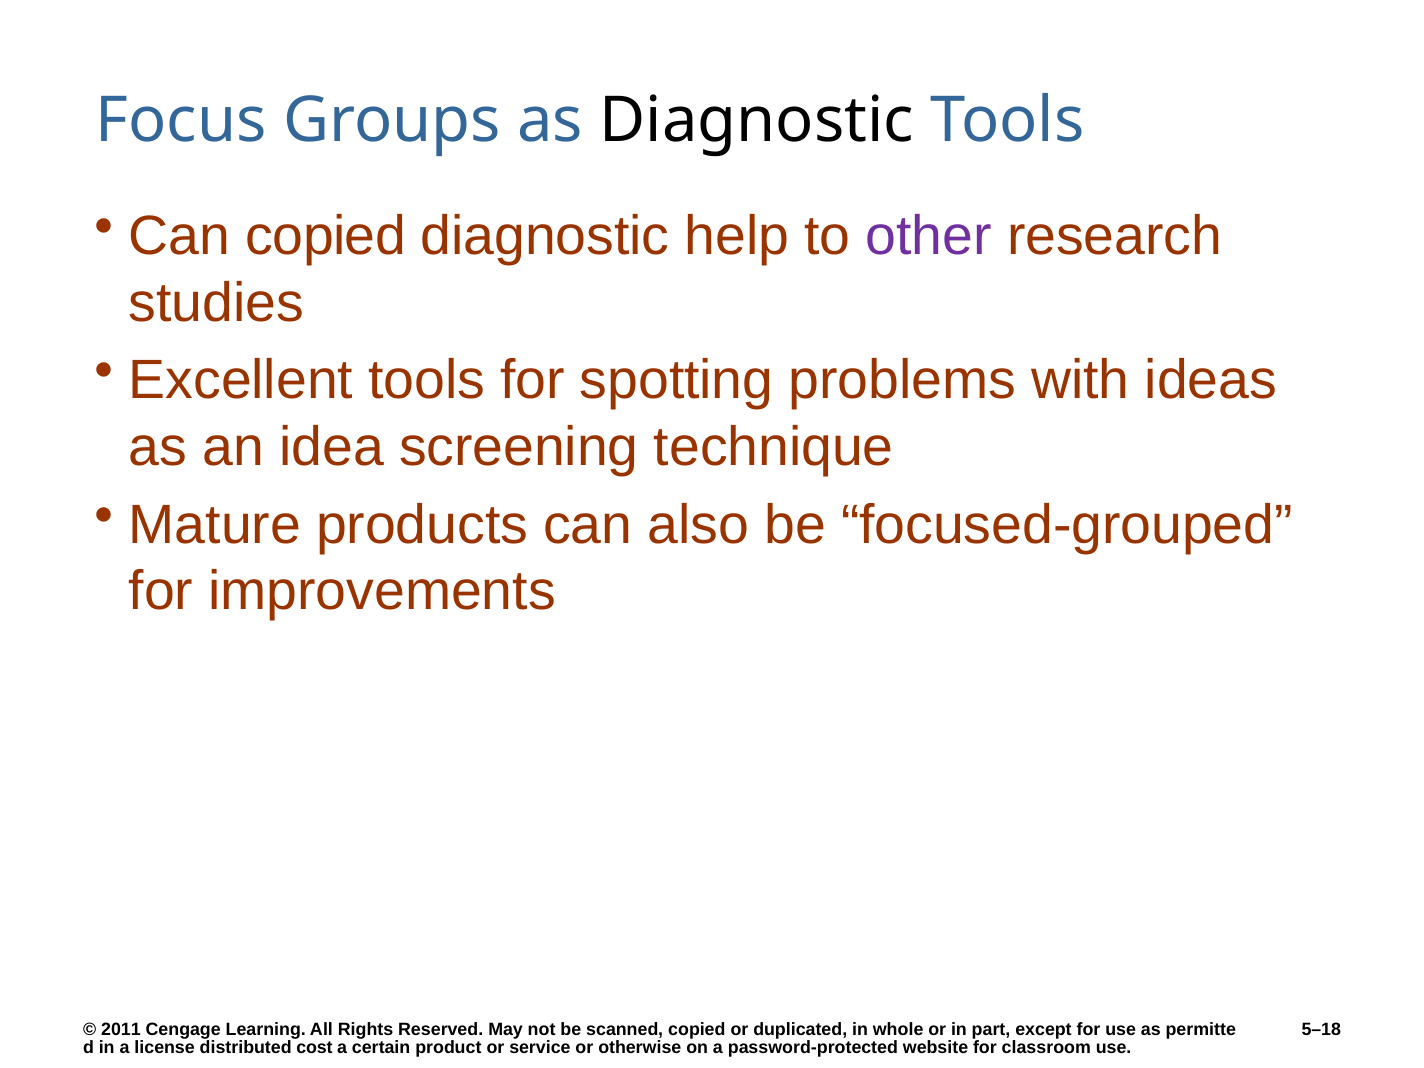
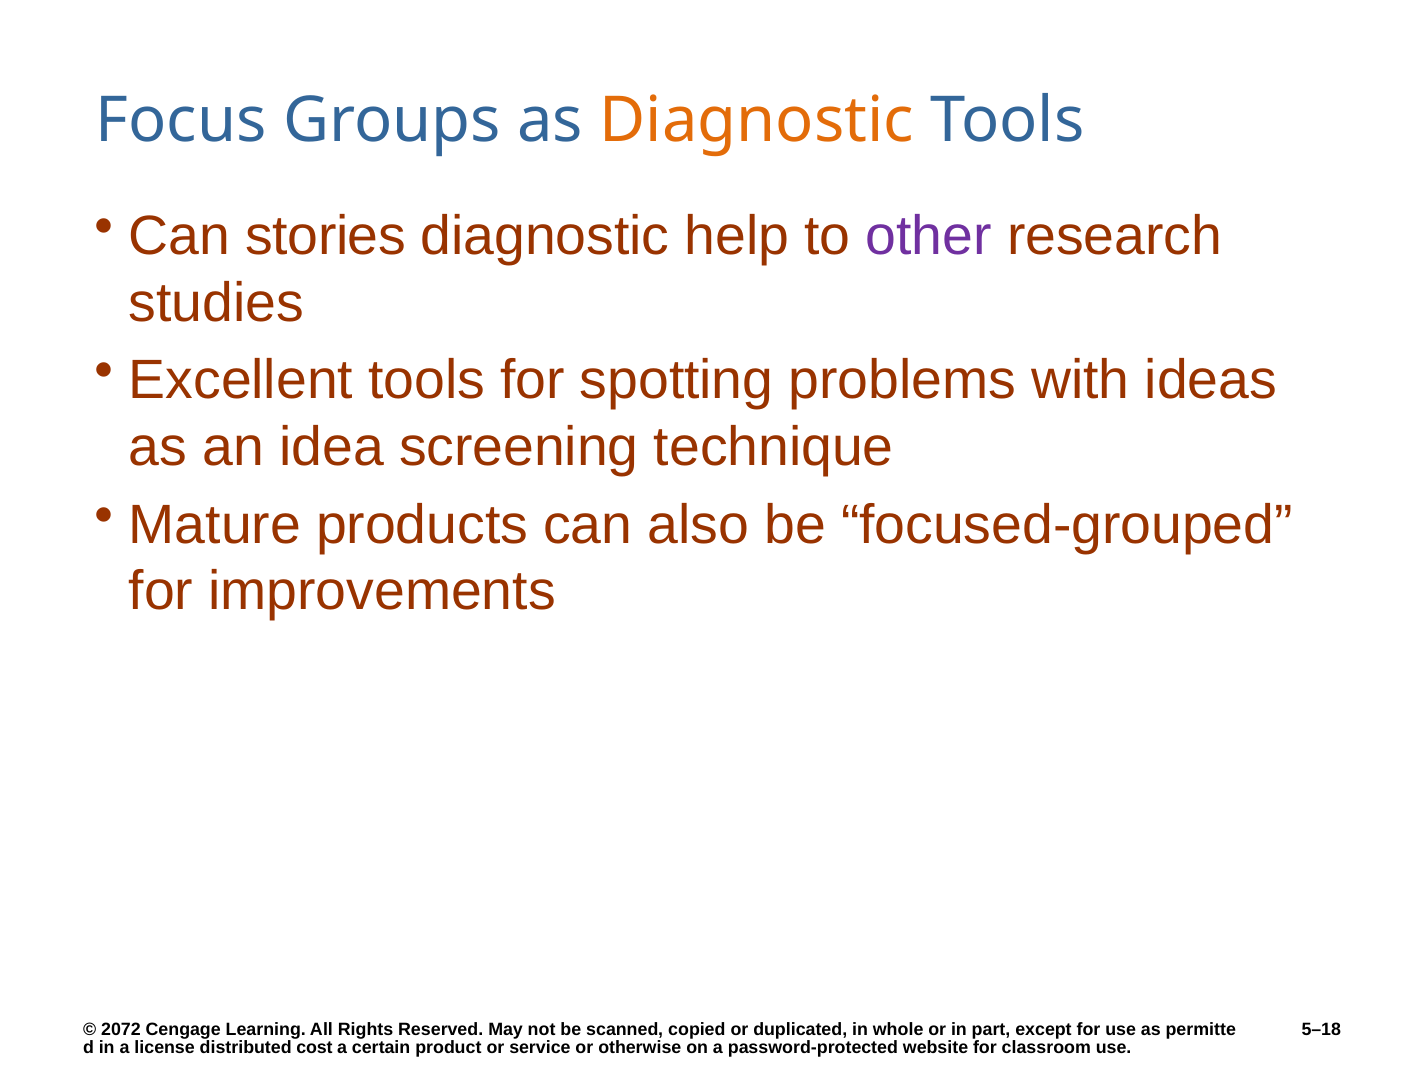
Diagnostic at (757, 121) colour: black -> orange
Can copied: copied -> stories
2011: 2011 -> 2072
